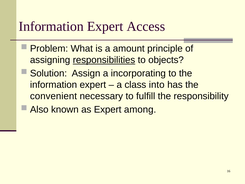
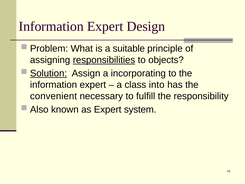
Access: Access -> Design
amount: amount -> suitable
Solution underline: none -> present
among: among -> system
